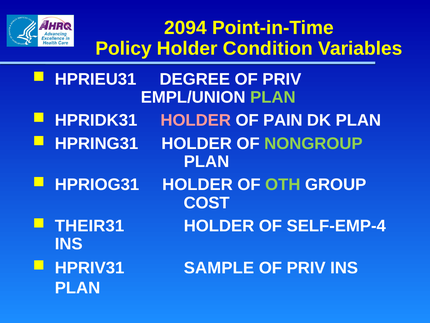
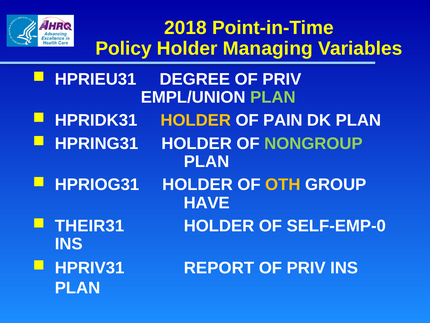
2094: 2094 -> 2018
Condition: Condition -> Managing
HOLDER at (196, 120) colour: pink -> yellow
OTH colour: light green -> yellow
COST: COST -> HAVE
SELF-EMP-4: SELF-EMP-4 -> SELF-EMP-0
SAMPLE: SAMPLE -> REPORT
